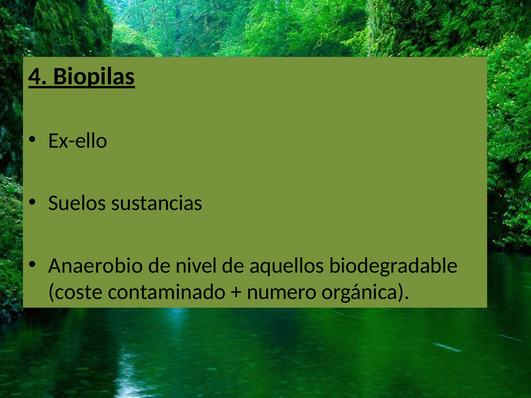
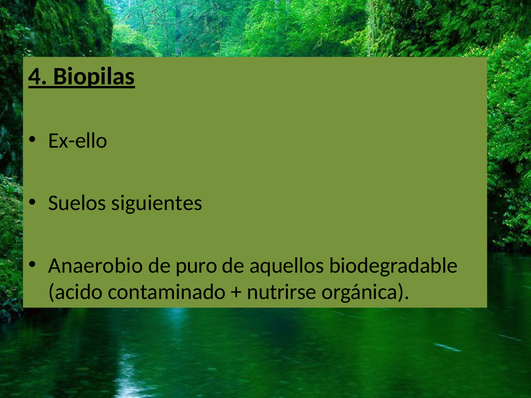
sustancias: sustancias -> siguientes
nivel: nivel -> puro
coste: coste -> acido
numero: numero -> nutrirse
